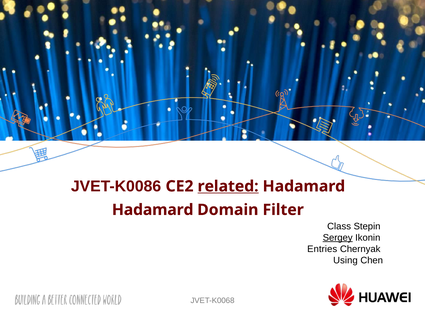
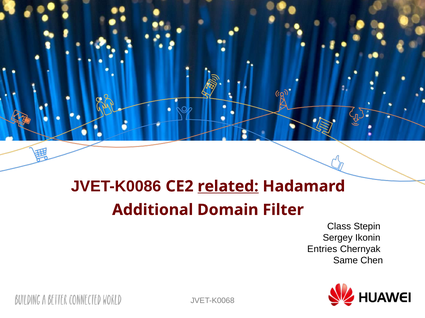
Hadamard at (153, 210): Hadamard -> Additional
Sergey underline: present -> none
Using: Using -> Same
